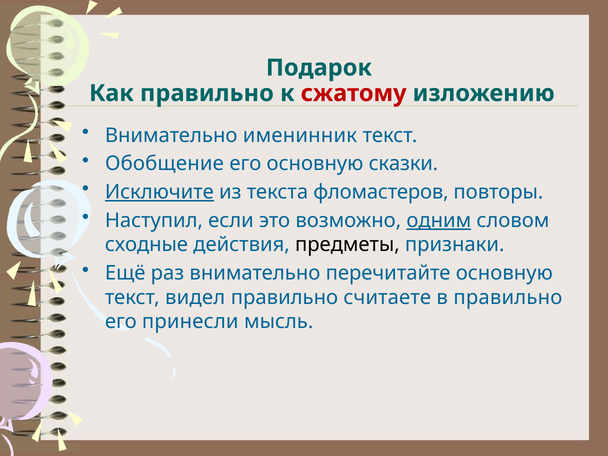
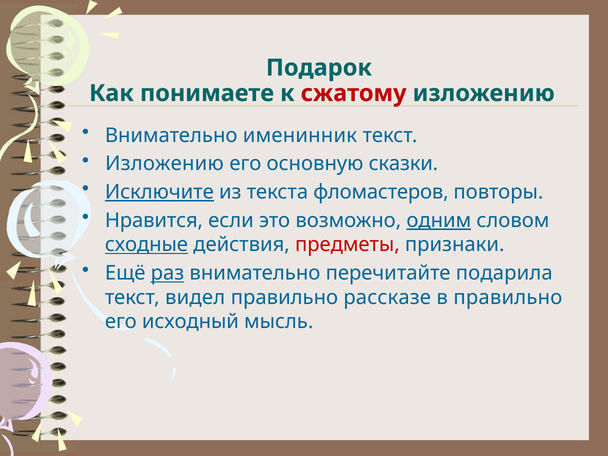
Как правильно: правильно -> понимаете
Обобщение at (164, 164): Обобщение -> Изложению
Наступил: Наступил -> Нравится
сходные underline: none -> present
предметы colour: black -> red
раз underline: none -> present
перечитайте основную: основную -> подарила
считаете: считаете -> рассказе
принесли: принесли -> исходный
